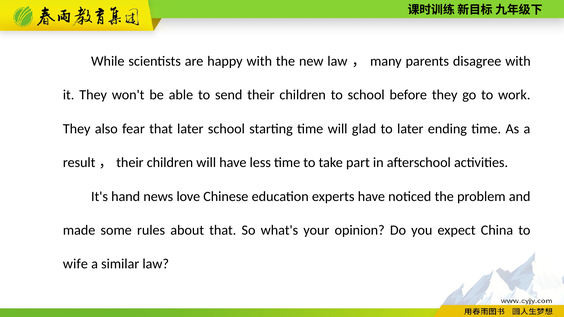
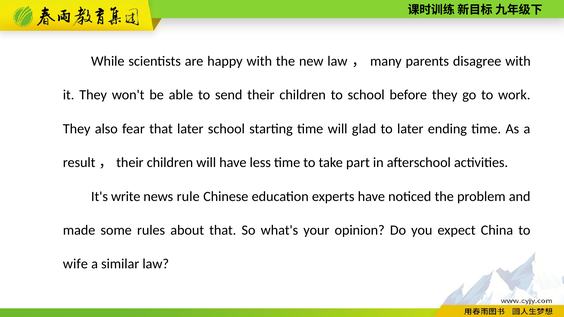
hand: hand -> write
love: love -> rule
